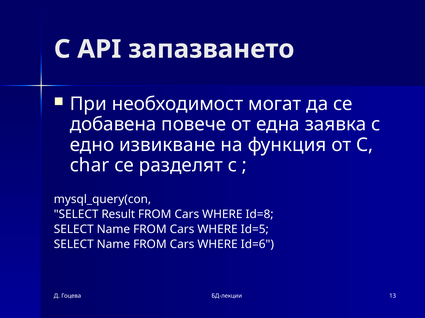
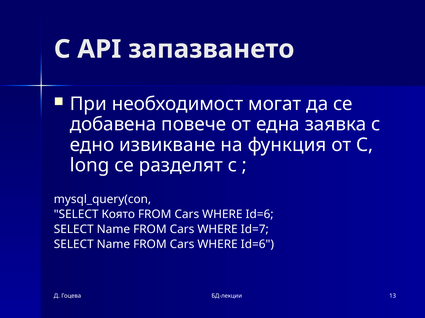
char: char -> long
Result: Result -> Която
Id=8 at (260, 215): Id=8 -> Id=6
Id=5: Id=5 -> Id=7
